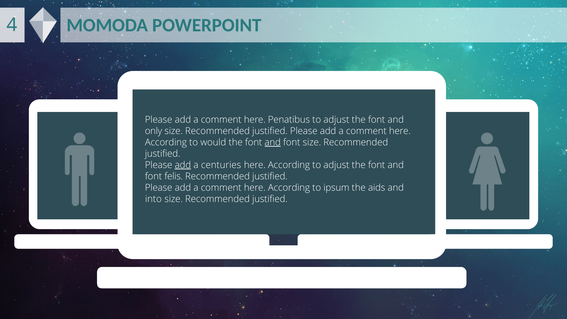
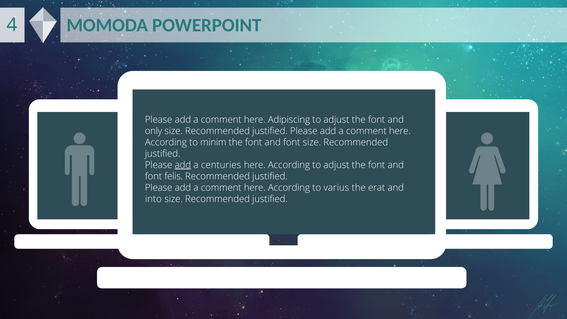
Penatibus: Penatibus -> Adipiscing
would: would -> minim
and at (273, 142) underline: present -> none
ipsum: ipsum -> varius
aids: aids -> erat
